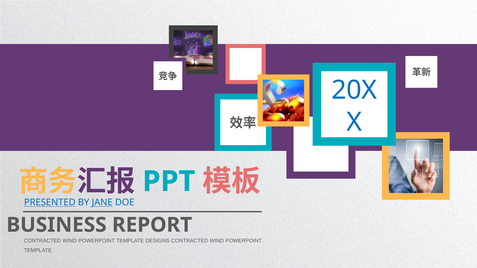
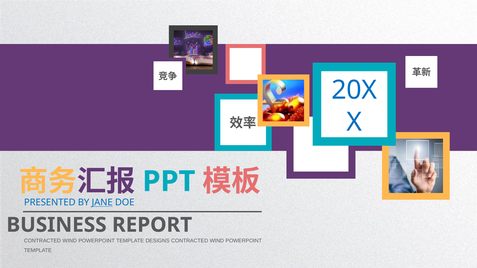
PRESENTED underline: present -> none
